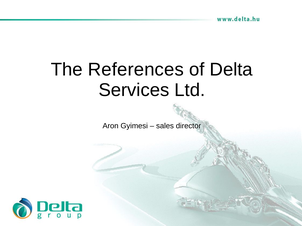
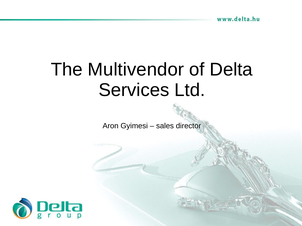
References: References -> Multivendor
